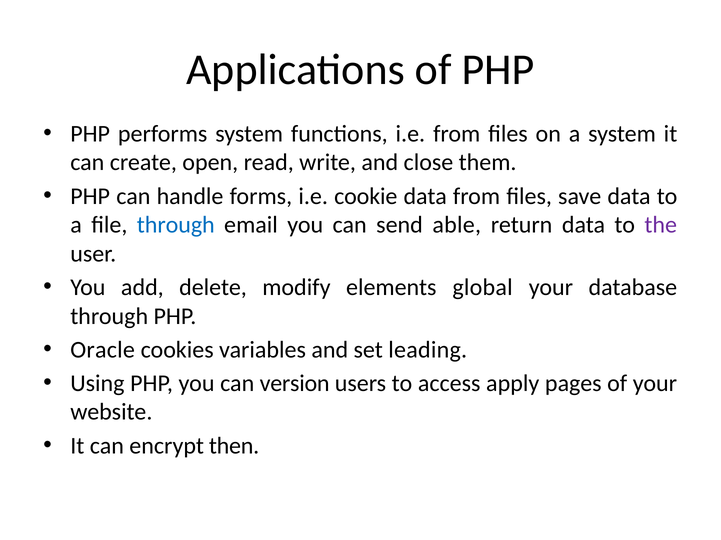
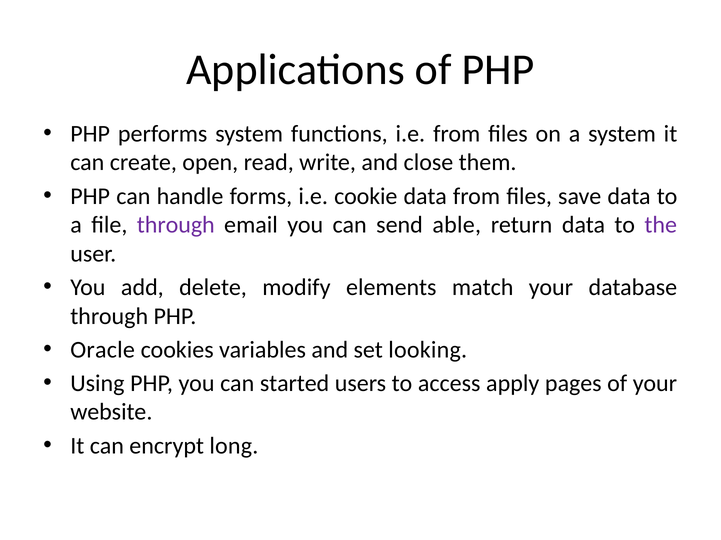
through at (176, 225) colour: blue -> purple
global: global -> match
leading: leading -> looking
version: version -> started
then: then -> long
